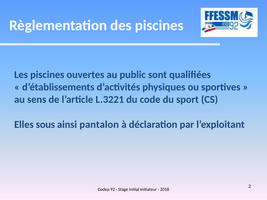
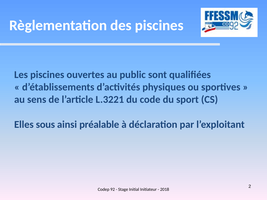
pantalon: pantalon -> préalable
